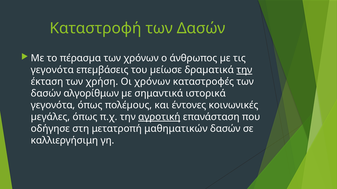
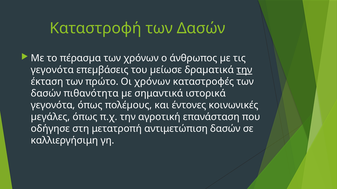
χρήση: χρήση -> πρώτο
αλγορίθμων: αλγορίθμων -> πιθανότητα
αγροτική underline: present -> none
μαθηματικών: μαθηματικών -> αντιμετώπιση
